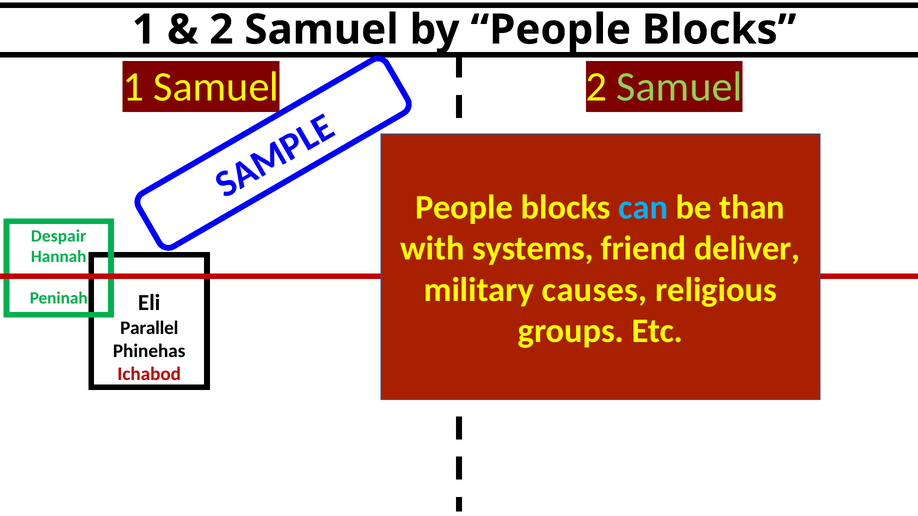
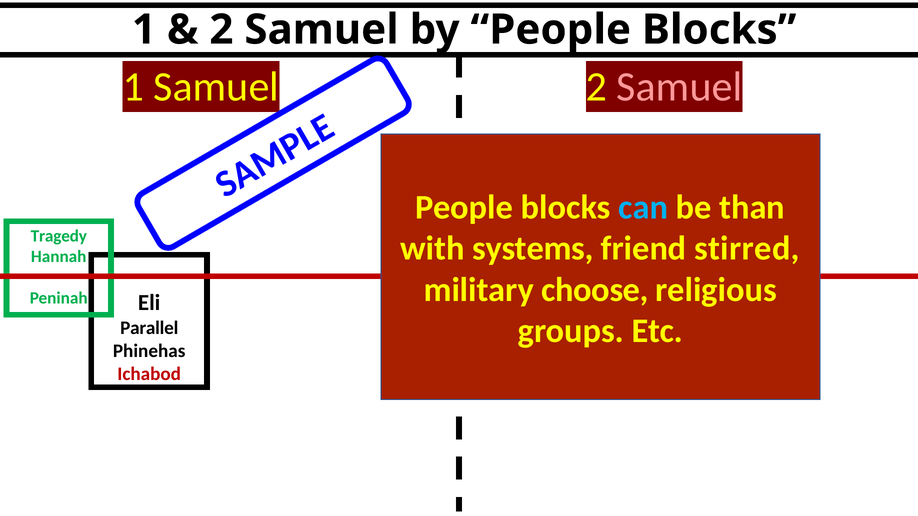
Samuel at (679, 87) colour: light green -> pink
Despair: Despair -> Tragedy
deliver: deliver -> stirred
causes: causes -> choose
